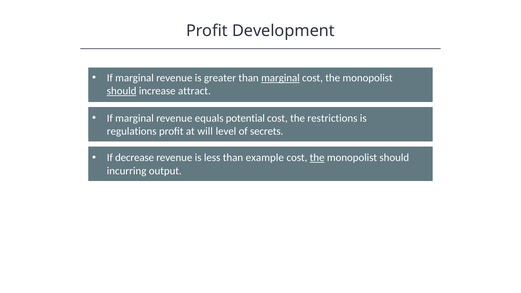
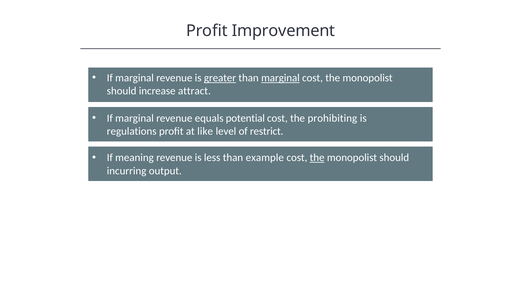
Development: Development -> Improvement
greater underline: none -> present
should at (122, 91) underline: present -> none
restrictions: restrictions -> prohibiting
will: will -> like
secrets: secrets -> restrict
decrease: decrease -> meaning
